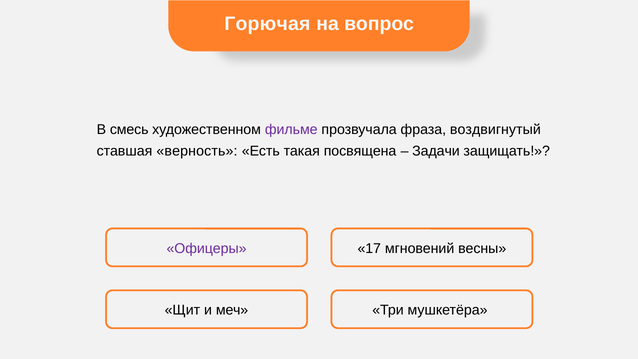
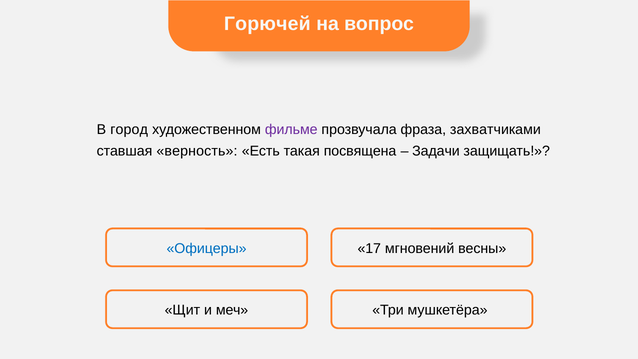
Горючая: Горючая -> Горючей
смесь: смесь -> город
воздвигнутый: воздвигнутый -> захватчиками
Офицеры colour: purple -> blue
